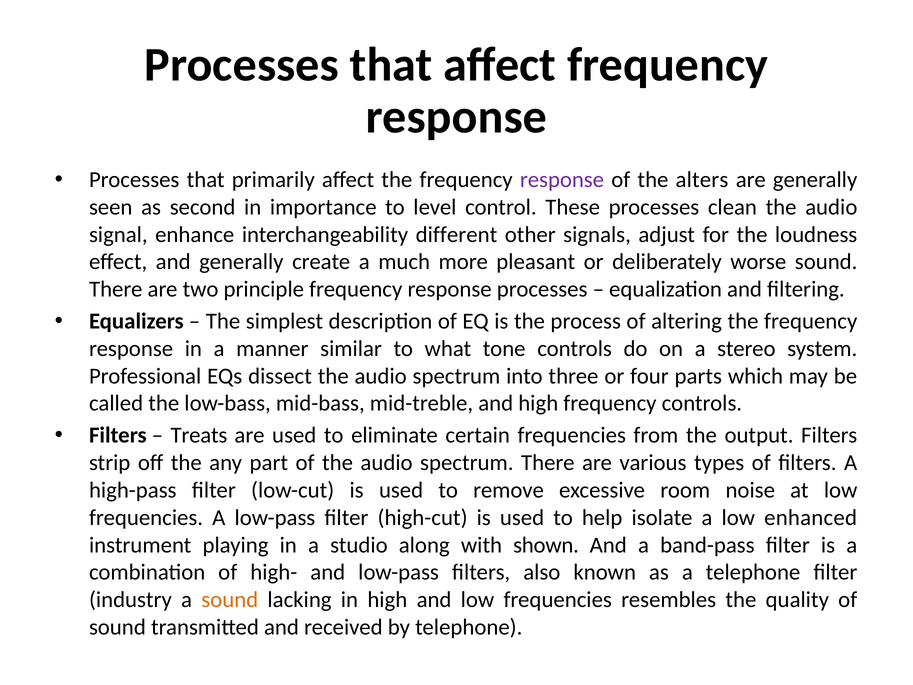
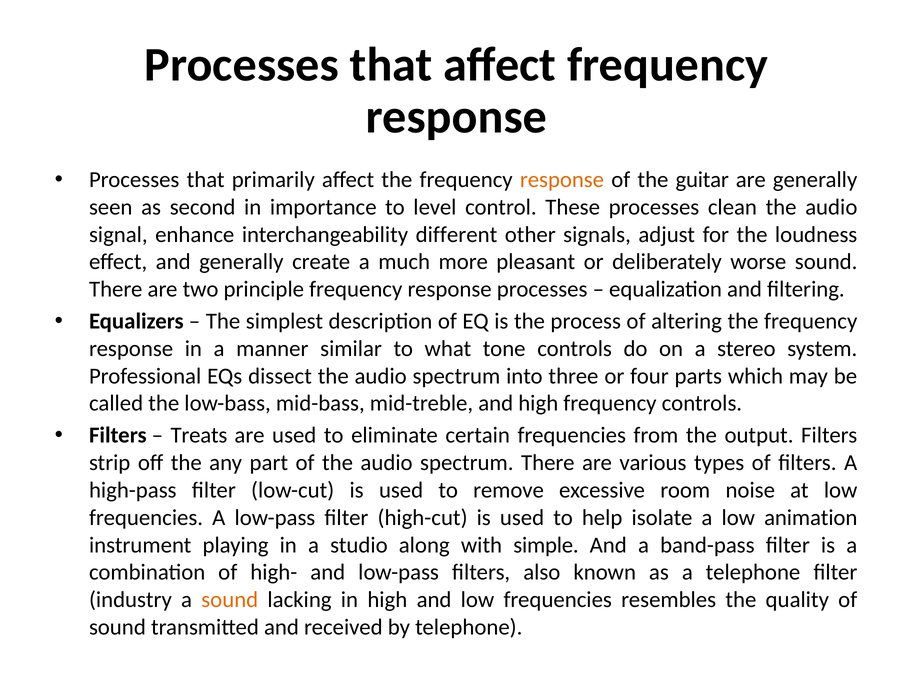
response at (562, 180) colour: purple -> orange
alters: alters -> guitar
enhanced: enhanced -> animation
shown: shown -> simple
